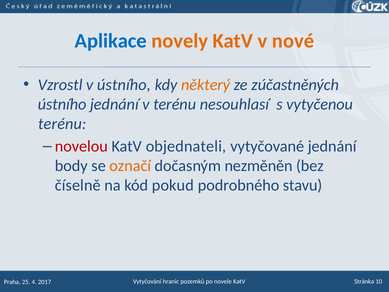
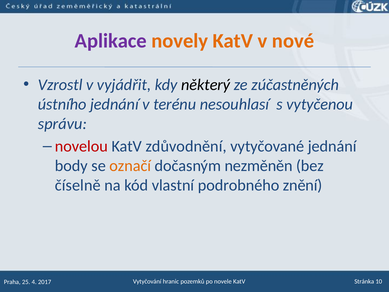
Aplikace colour: blue -> purple
v ústního: ústního -> vyjádřit
některý colour: orange -> black
terénu at (62, 124): terénu -> správu
objednateli: objednateli -> zdůvodnění
pokud: pokud -> vlastní
stavu: stavu -> znění
